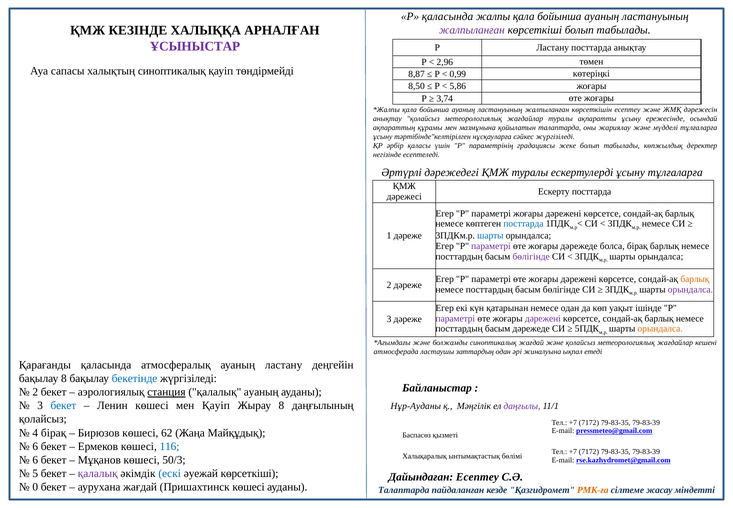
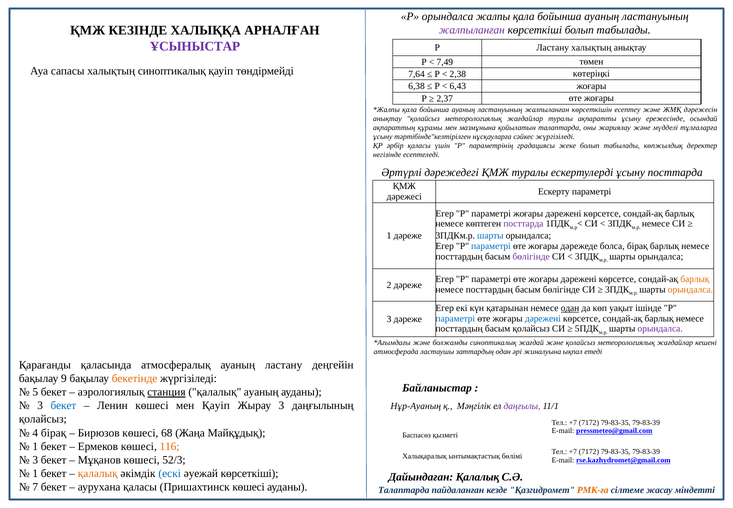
Р қаласында: қаласында -> орындалса
Ластану посттарда: посттарда -> халықтың
2,96: 2,96 -> 7,49
8,87: 8,87 -> 7,64
0,99: 0,99 -> 2,38
8,50: 8,50 -> 6,38
5,86: 5,86 -> 6,43
3,74: 3,74 -> 2,37
ұсыну тұлғаларға: тұлғаларға -> посттарда
Ескерту посттарда: посттарда -> параметрі
посттарда at (523, 224) colour: blue -> purple
параметрі at (491, 246) colour: purple -> blue
орындалса at (690, 289) colour: purple -> orange
одан at (570, 308) underline: none -> present
параметрі at (455, 318) colour: purple -> blue
дәрежені at (543, 318) colour: purple -> blue
басым дәрежеде: дәрежеде -> қолайсыз
орындалса at (660, 329) colour: orange -> purple
бақылау 8: 8 -> 9
бекетінде colour: blue -> orange
2 at (35, 392): 2 -> 5
Жырау 8: 8 -> 3
Нұр-Ауданы: Нұр-Ауданы -> Нұр-Ауаның
62: 62 -> 68
6 at (35, 446): 6 -> 1
116 colour: blue -> orange
6 at (35, 459): 6 -> 3
50/3: 50/3 -> 52/3
5 at (35, 473): 5 -> 1
қалалық at (98, 473) colour: purple -> orange
Дайындаған Есептеу: Есептеу -> Қалалық
0: 0 -> 7
аурухана жағдай: жағдай -> қаласы
